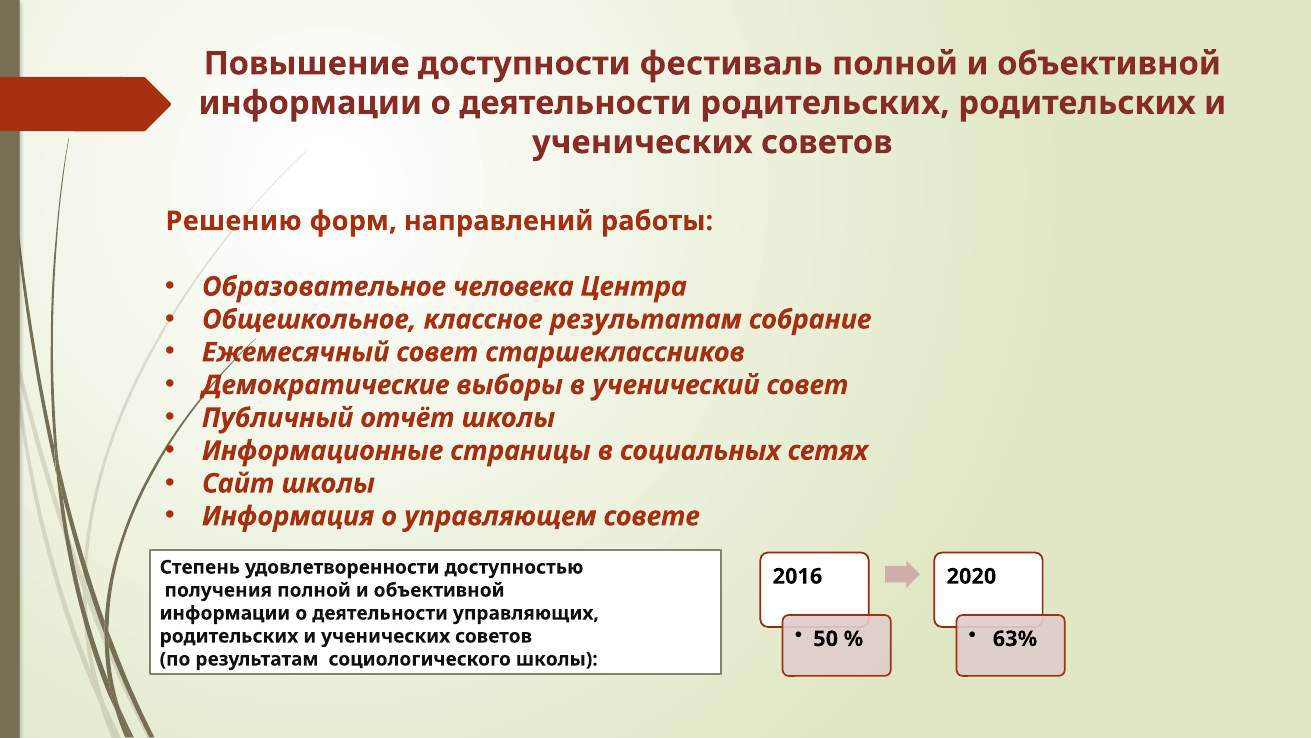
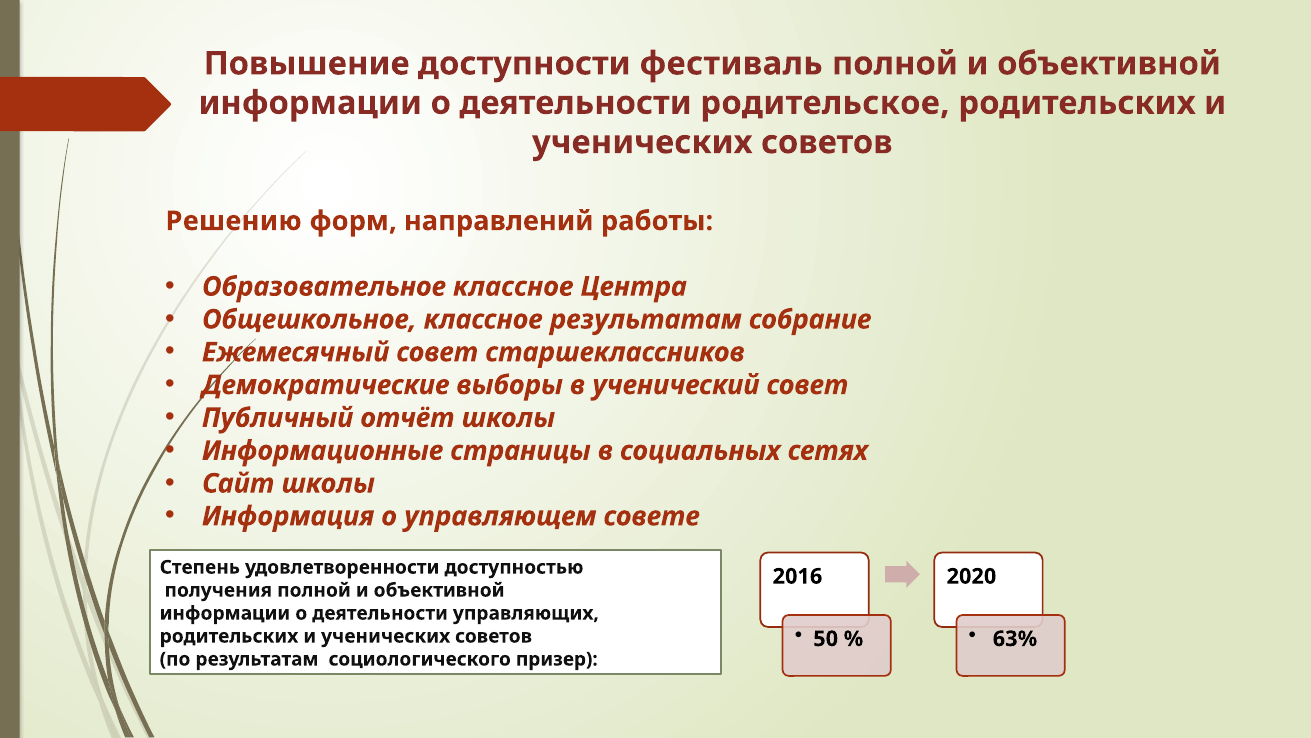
деятельности родительских: родительских -> родительское
Образовательное человека: человека -> классное
социологического школы: школы -> призер
